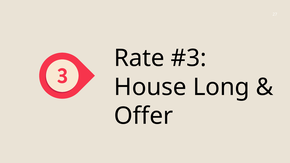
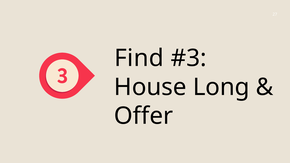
Rate: Rate -> Find
